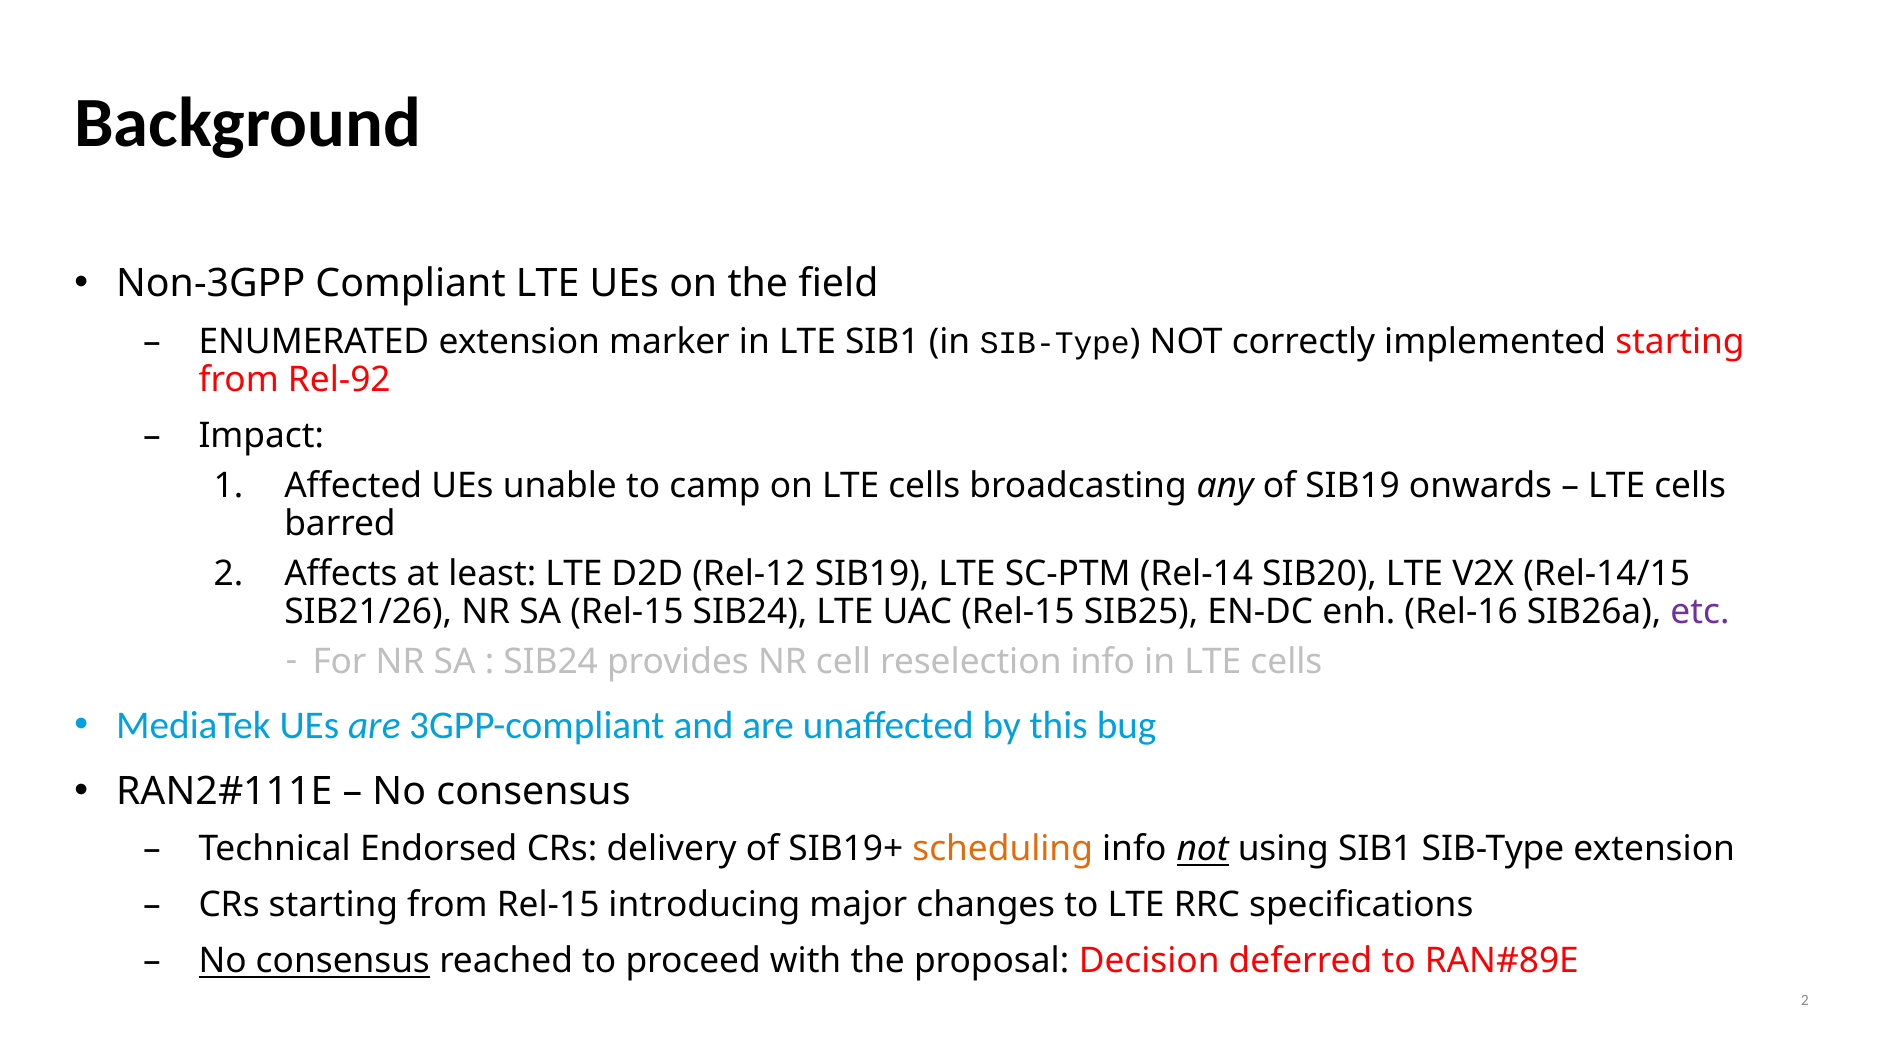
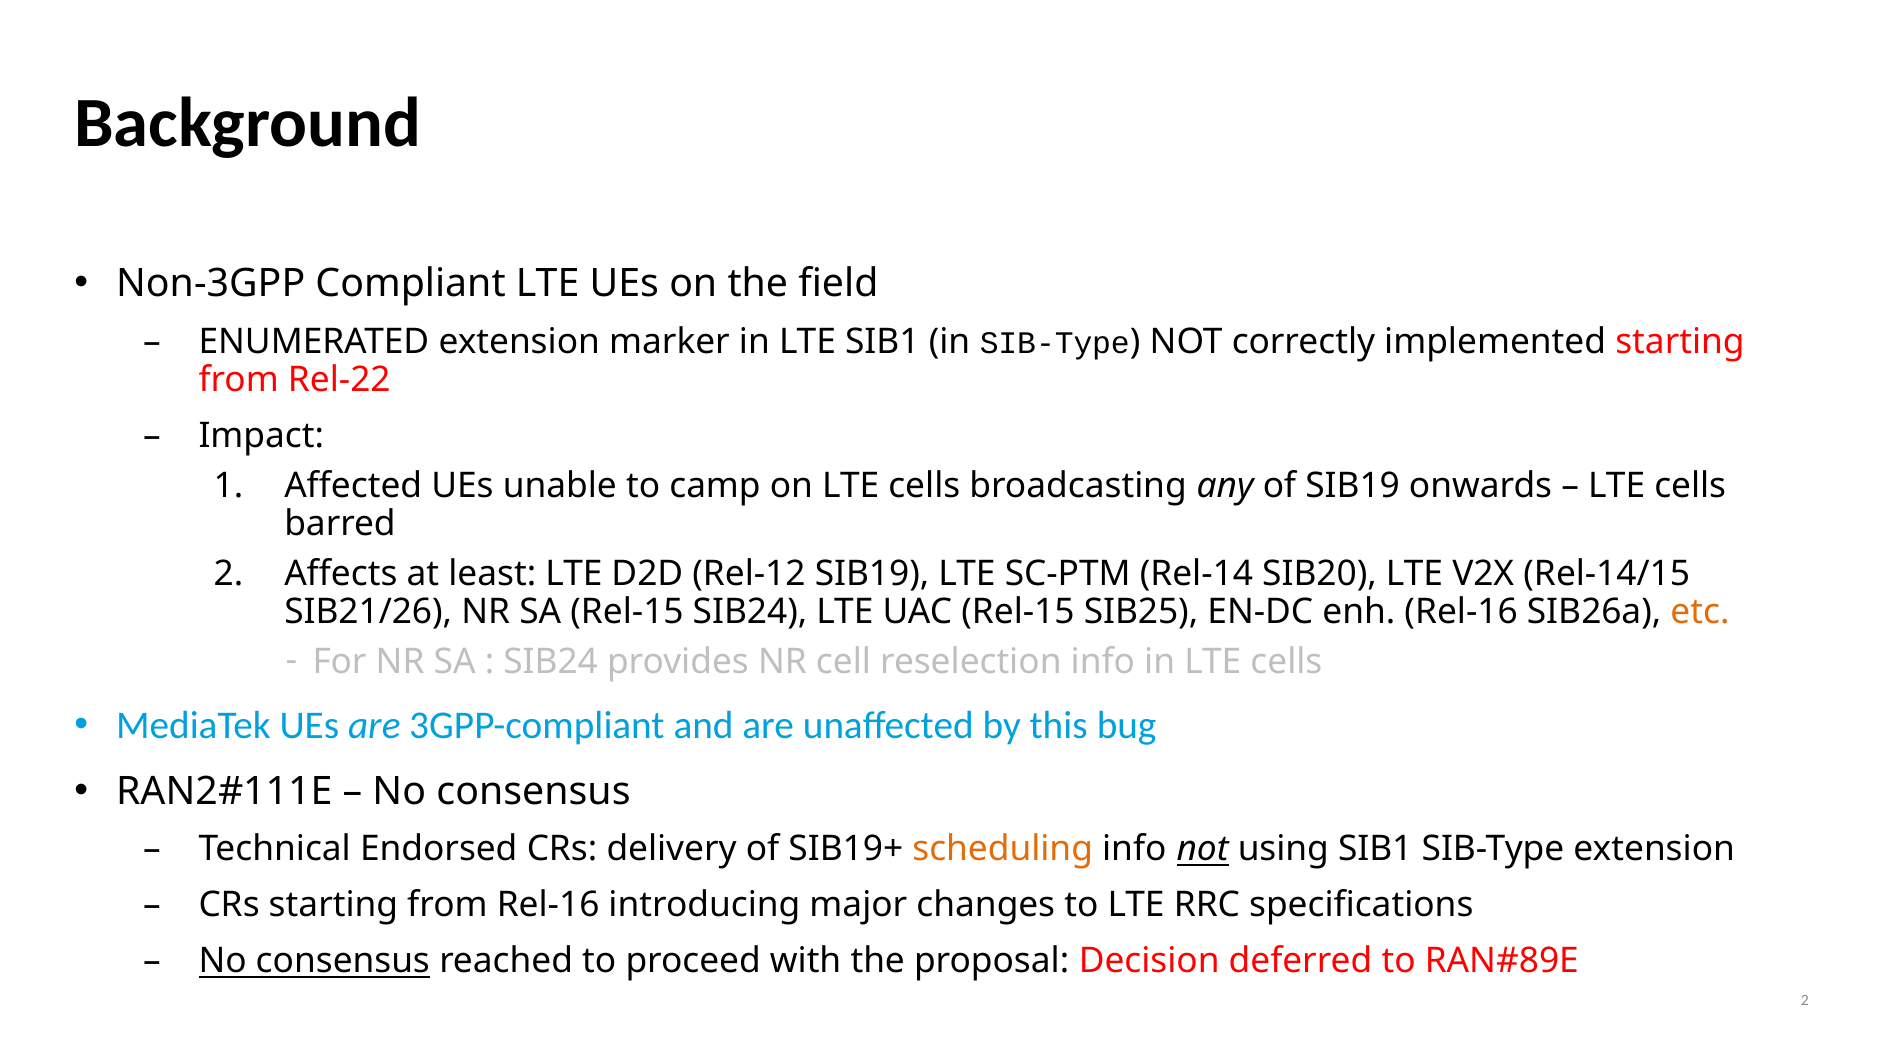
Rel-92: Rel-92 -> Rel-22
etc colour: purple -> orange
from Rel-15: Rel-15 -> Rel-16
